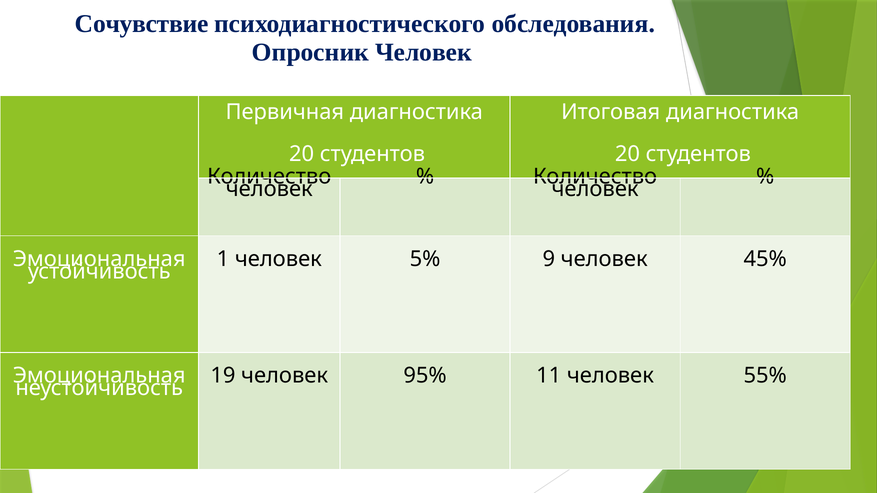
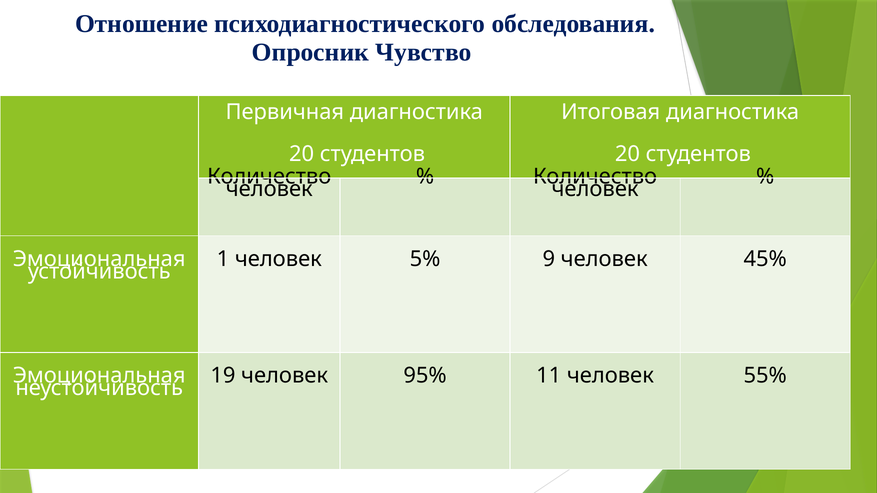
Сочувствие: Сочувствие -> Отношение
Опросник Человек: Человек -> Чувство
